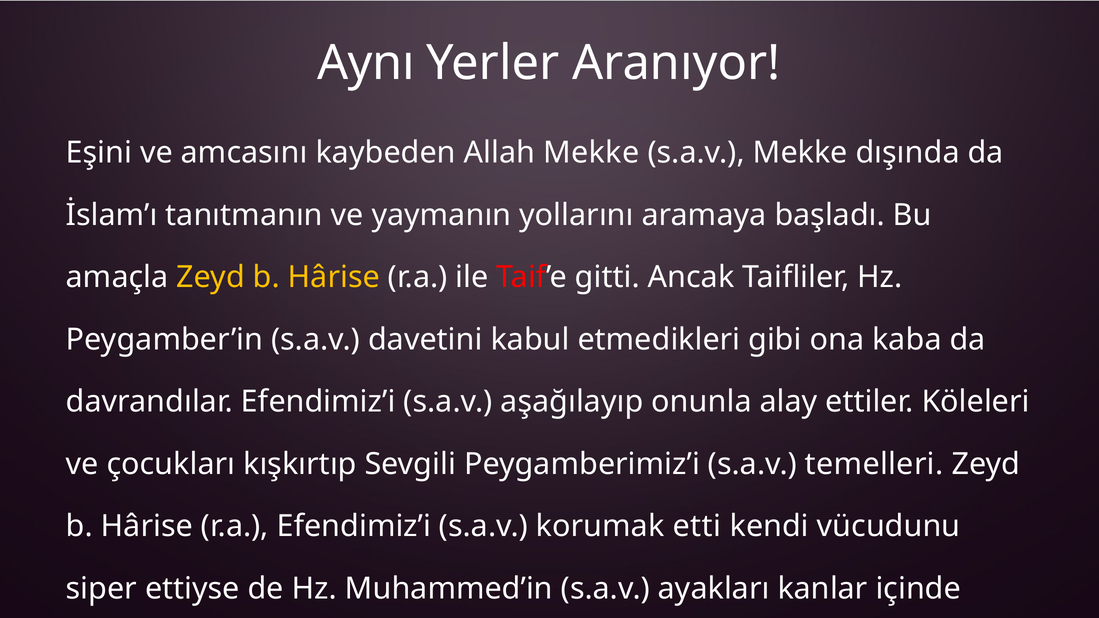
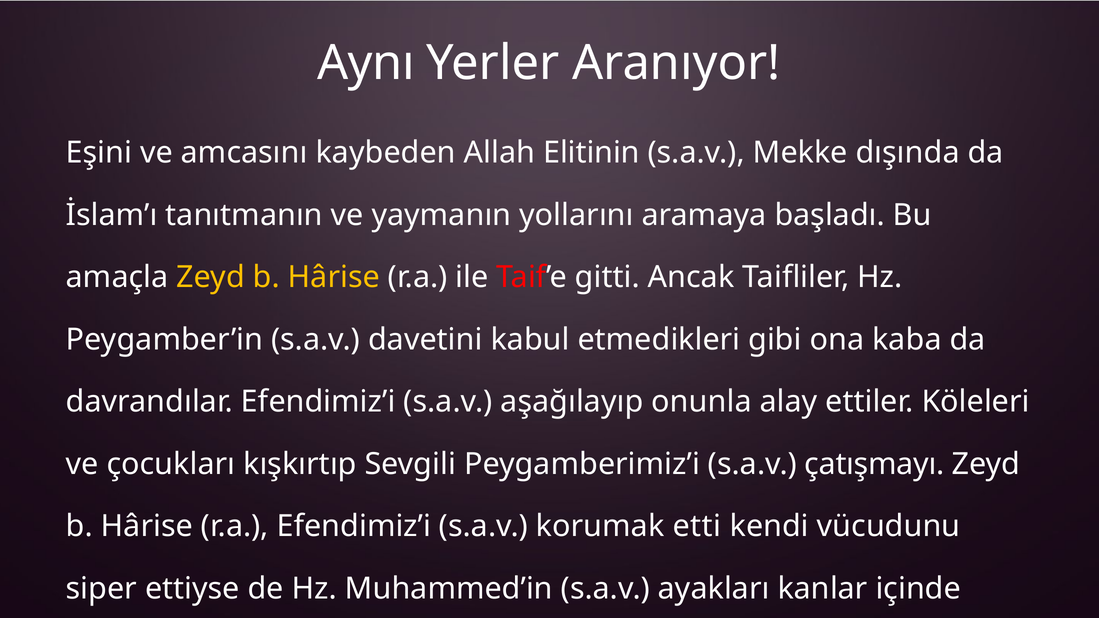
Allah Mekke: Mekke -> Elitinin
temelleri: temelleri -> çatışmayı
